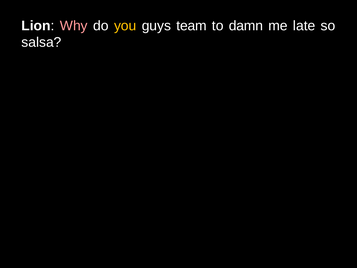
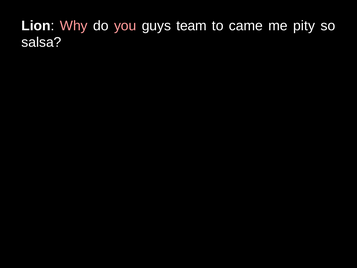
you colour: yellow -> pink
damn: damn -> came
late: late -> pity
